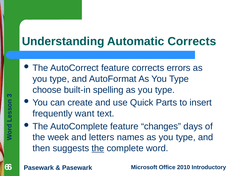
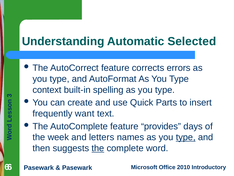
Automatic Corrects: Corrects -> Selected
choose: choose -> context
changes: changes -> provides
type at (186, 137) underline: none -> present
